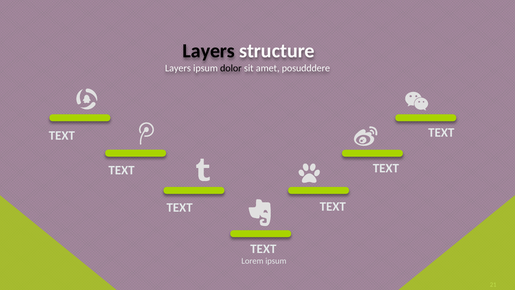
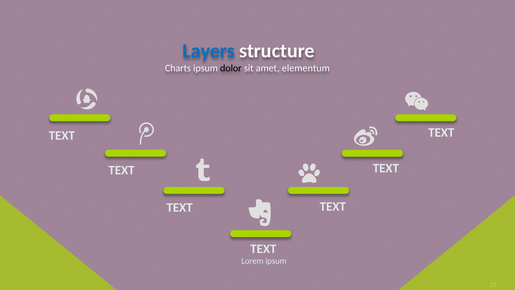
Layers at (209, 51) colour: black -> blue
Layers at (178, 68): Layers -> Charts
posudddere: posudddere -> elementum
